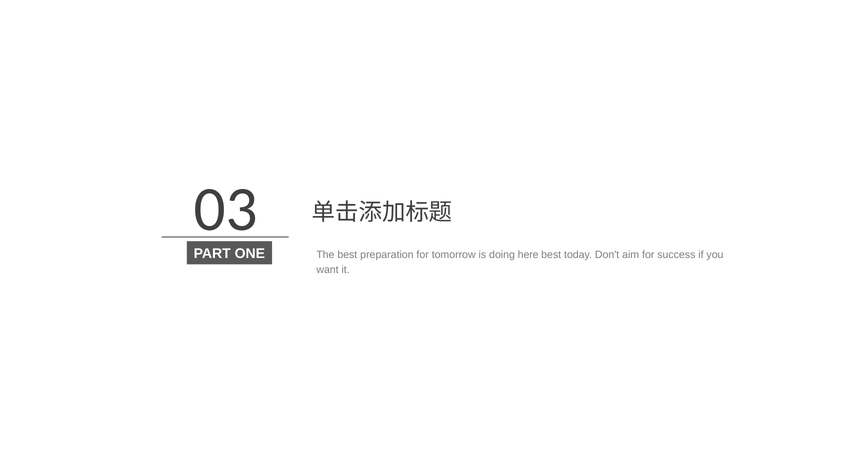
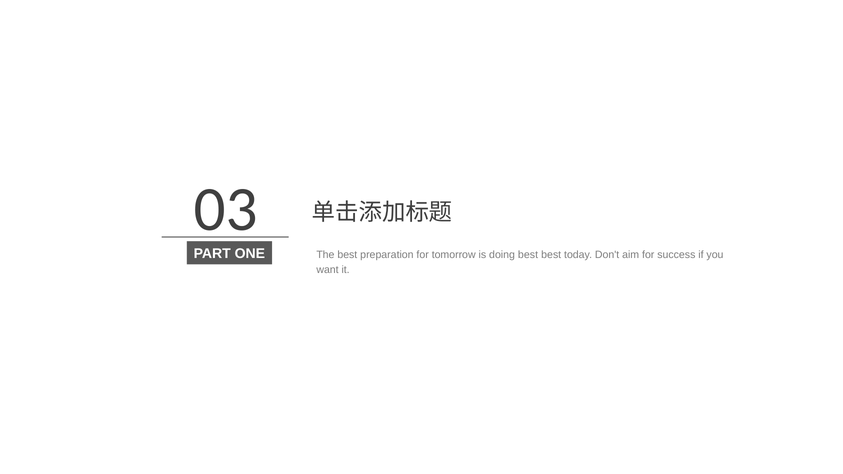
doing here: here -> best
